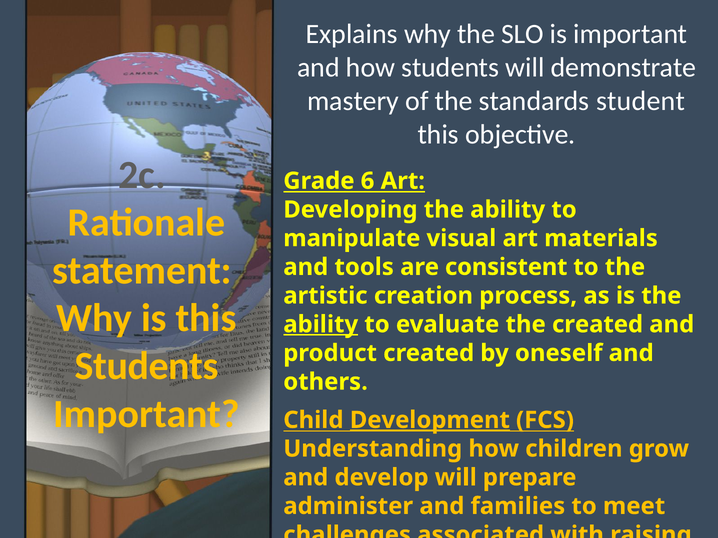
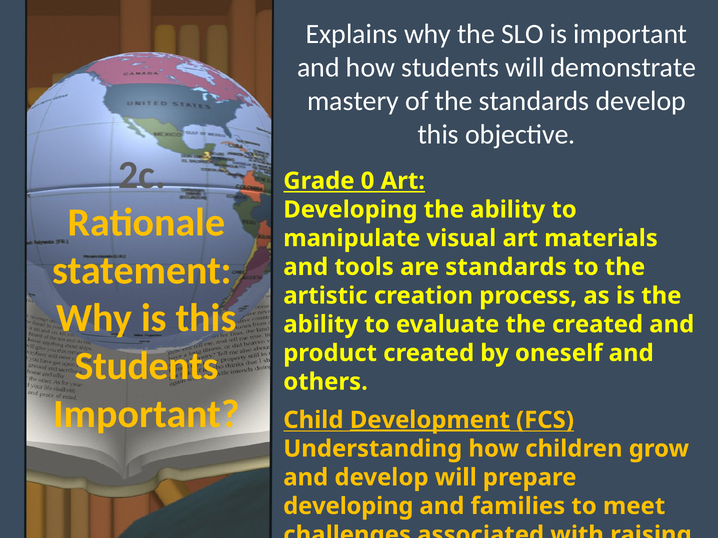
standards student: student -> develop
6: 6 -> 0
are consistent: consistent -> standards
ability at (321, 325) underline: present -> none
administer at (348, 507): administer -> developing
